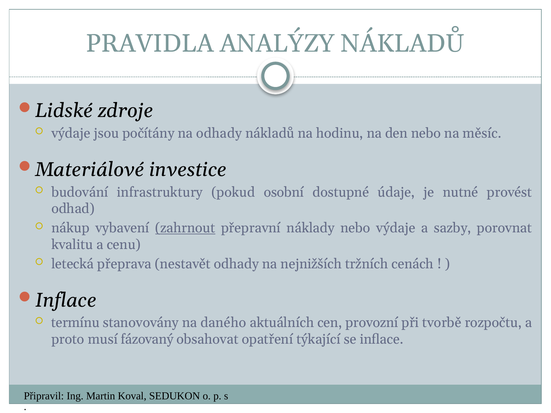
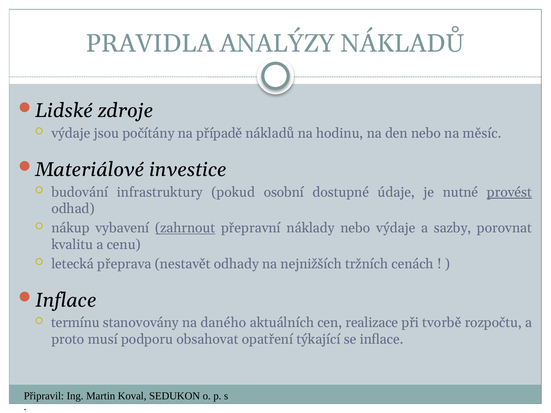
na odhady: odhady -> případě
provést underline: none -> present
provozní: provozní -> realizace
fázovaný: fázovaný -> podporu
